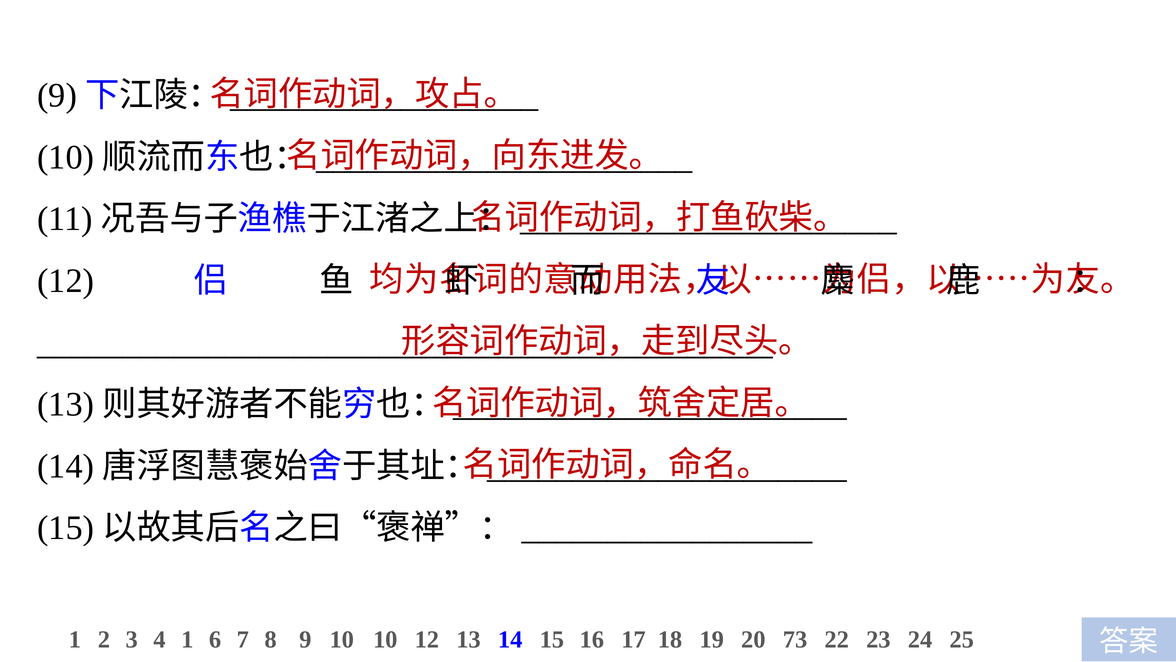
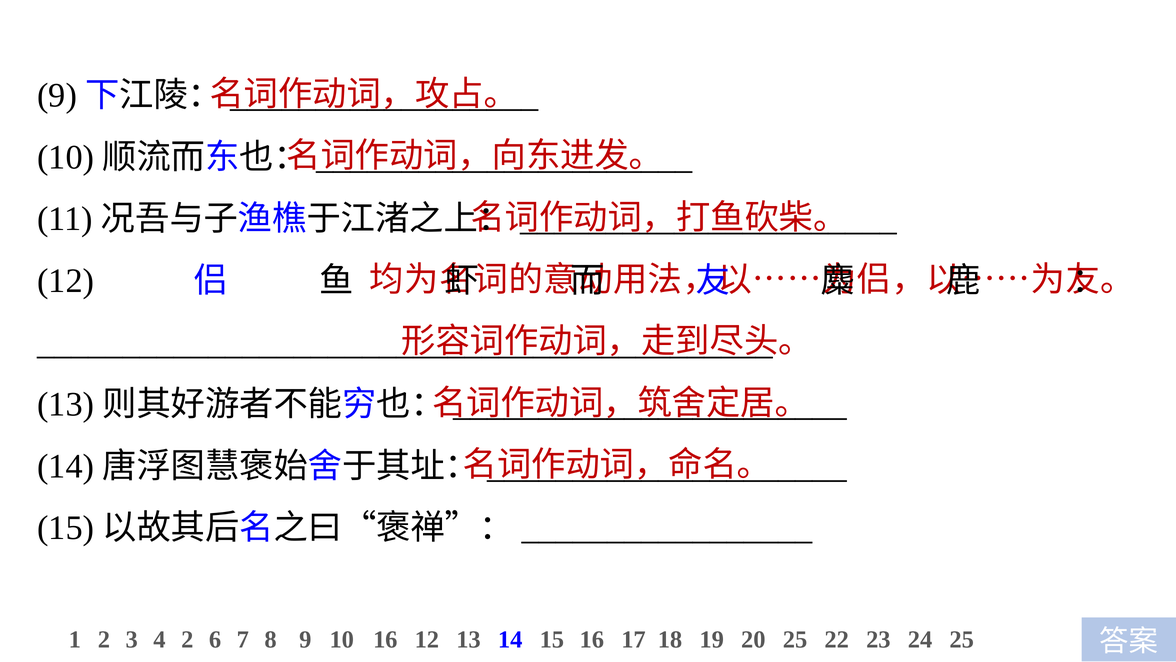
4 1: 1 -> 2
10 10: 10 -> 16
20 73: 73 -> 25
